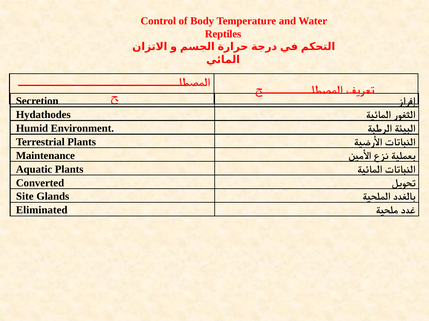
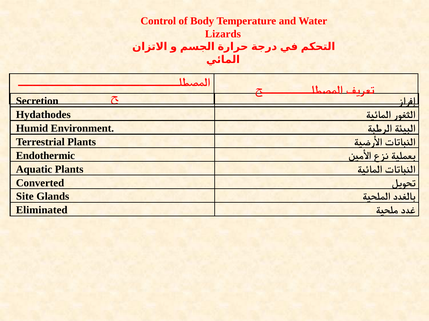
Reptiles: Reptiles -> Lizards
Maintenance: Maintenance -> Endothermic
